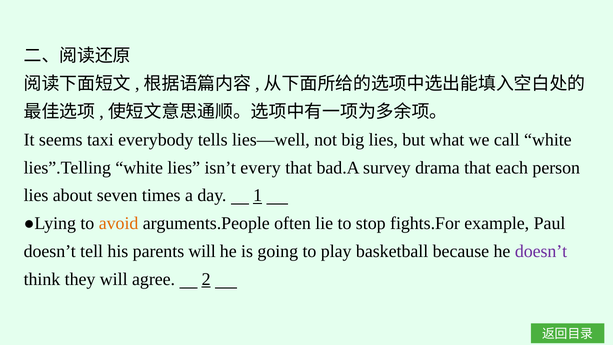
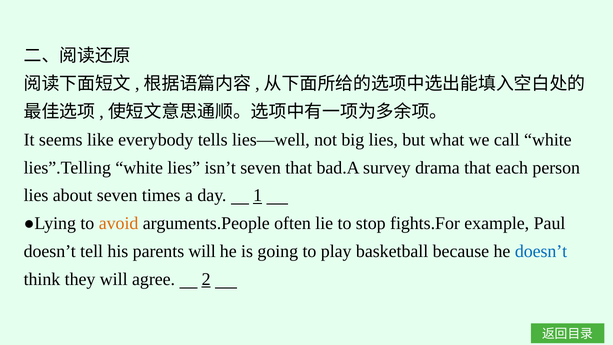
taxi: taxi -> like
isn’t every: every -> seven
doesn’t at (541, 251) colour: purple -> blue
